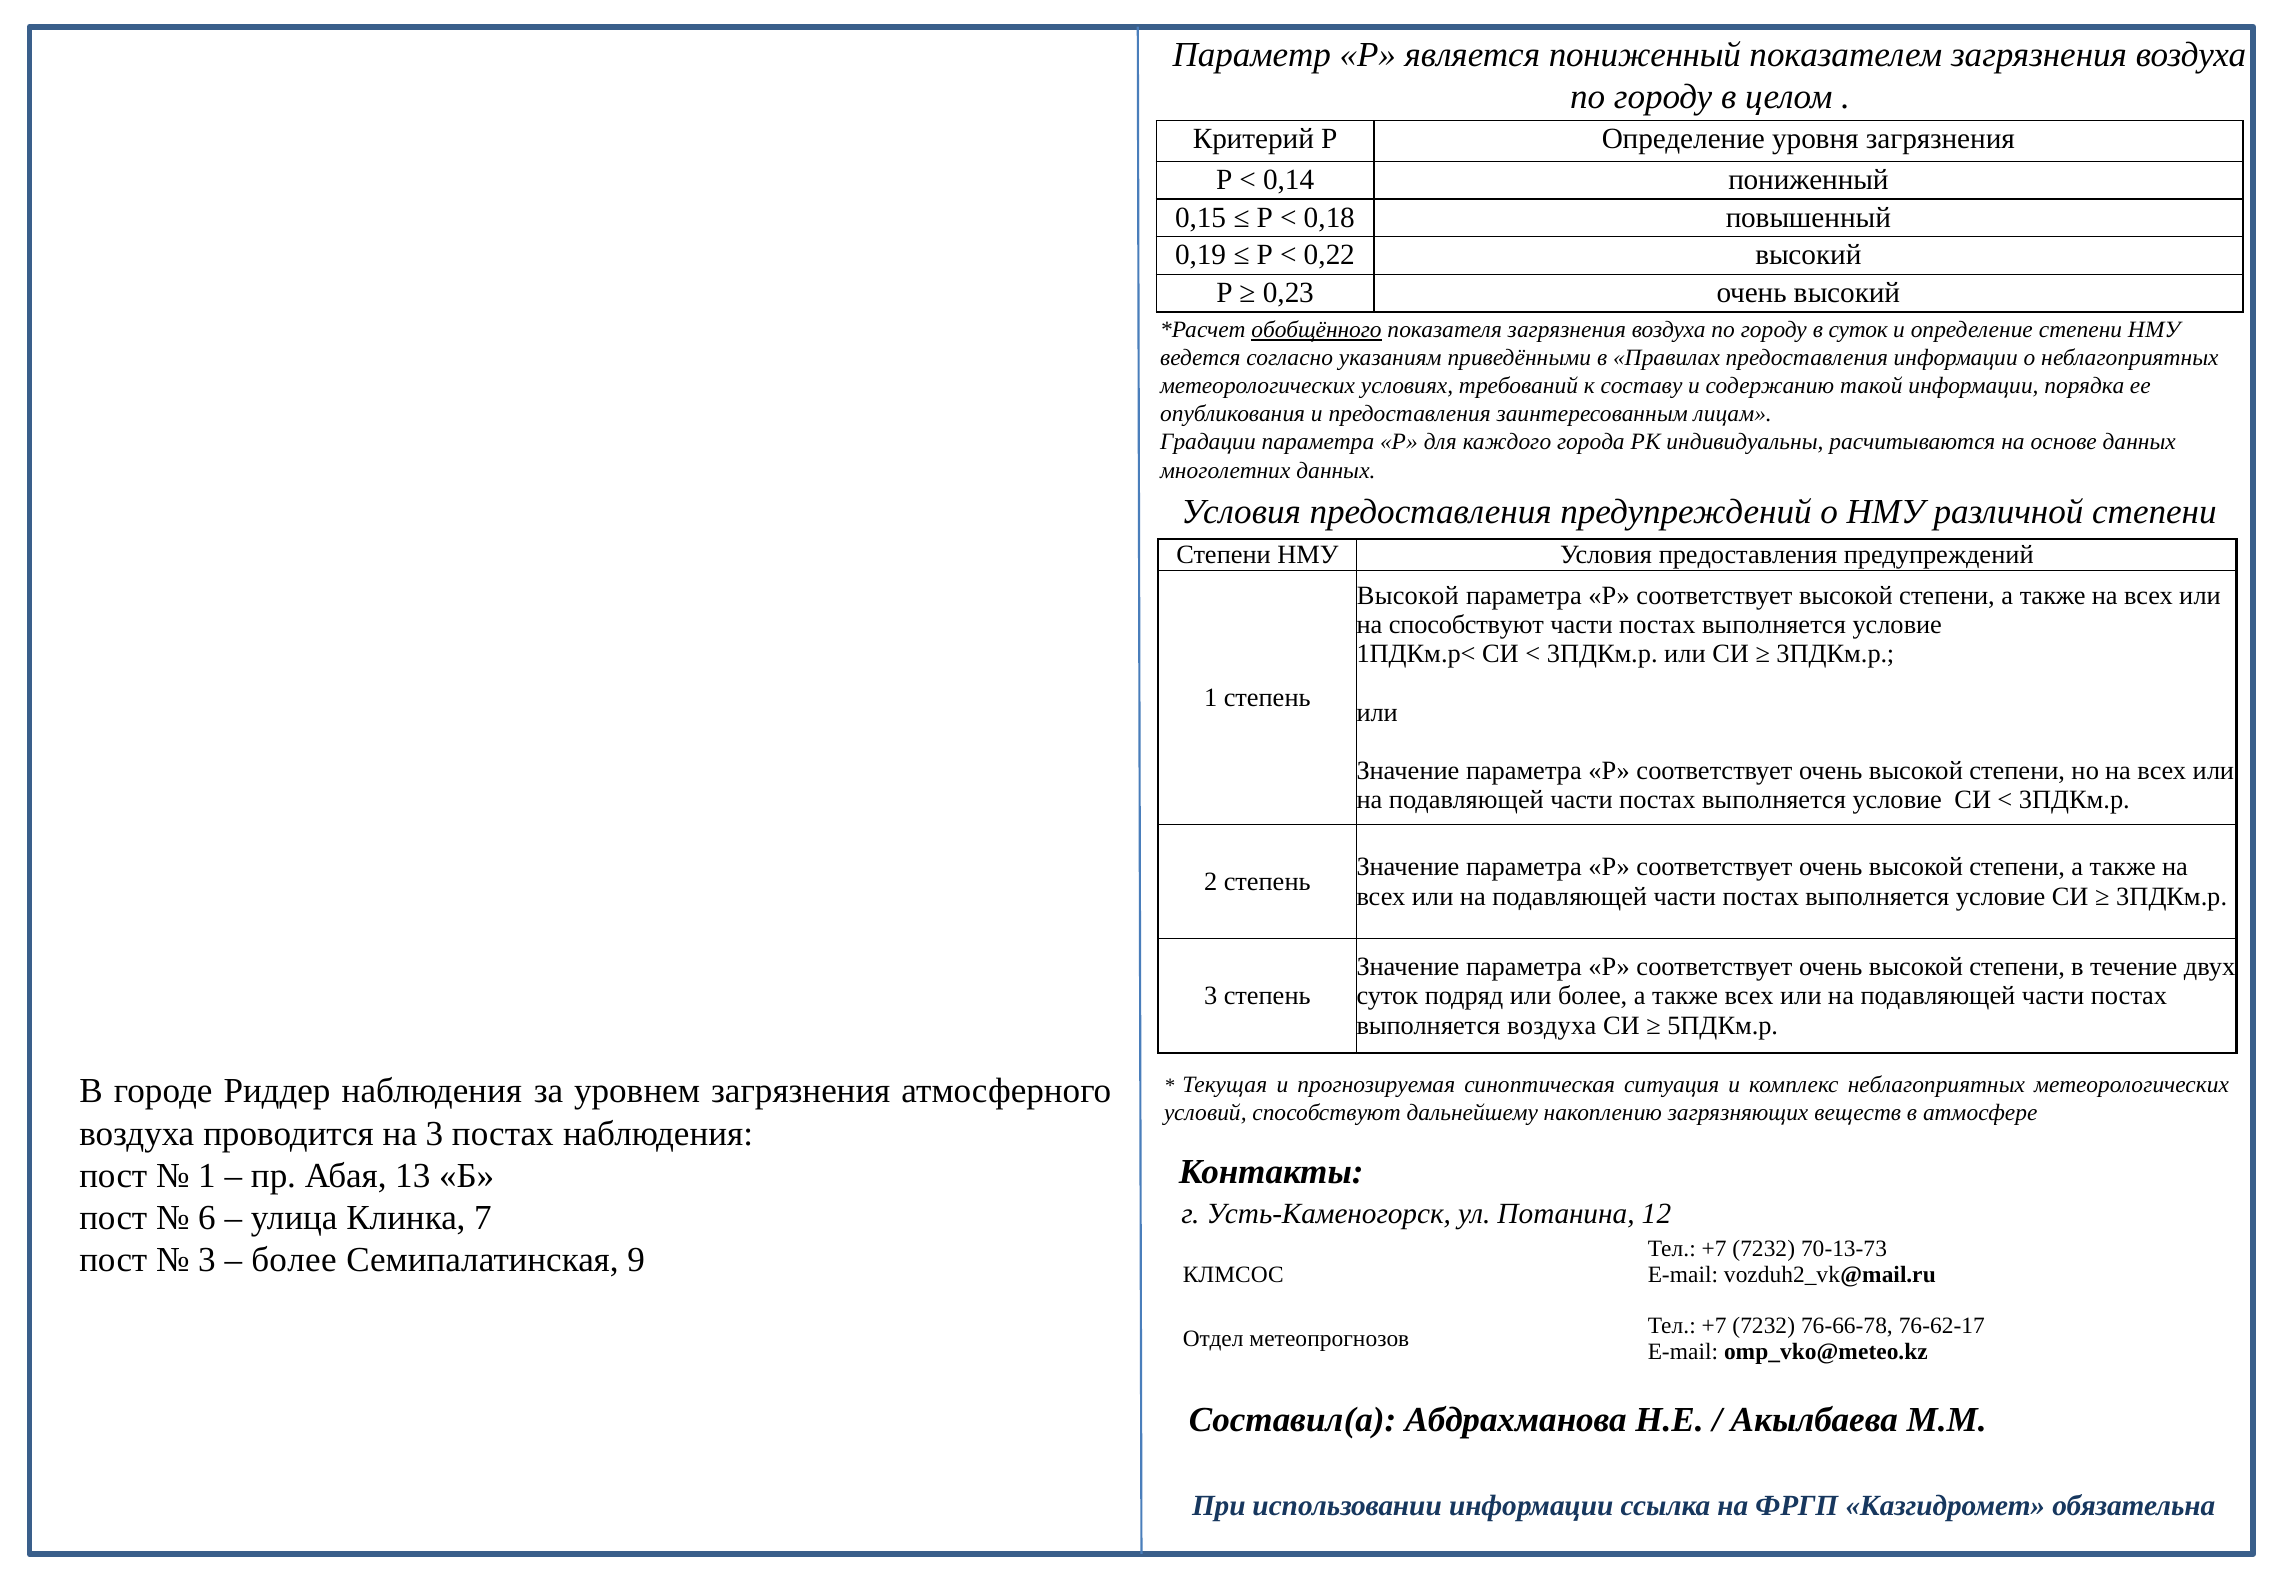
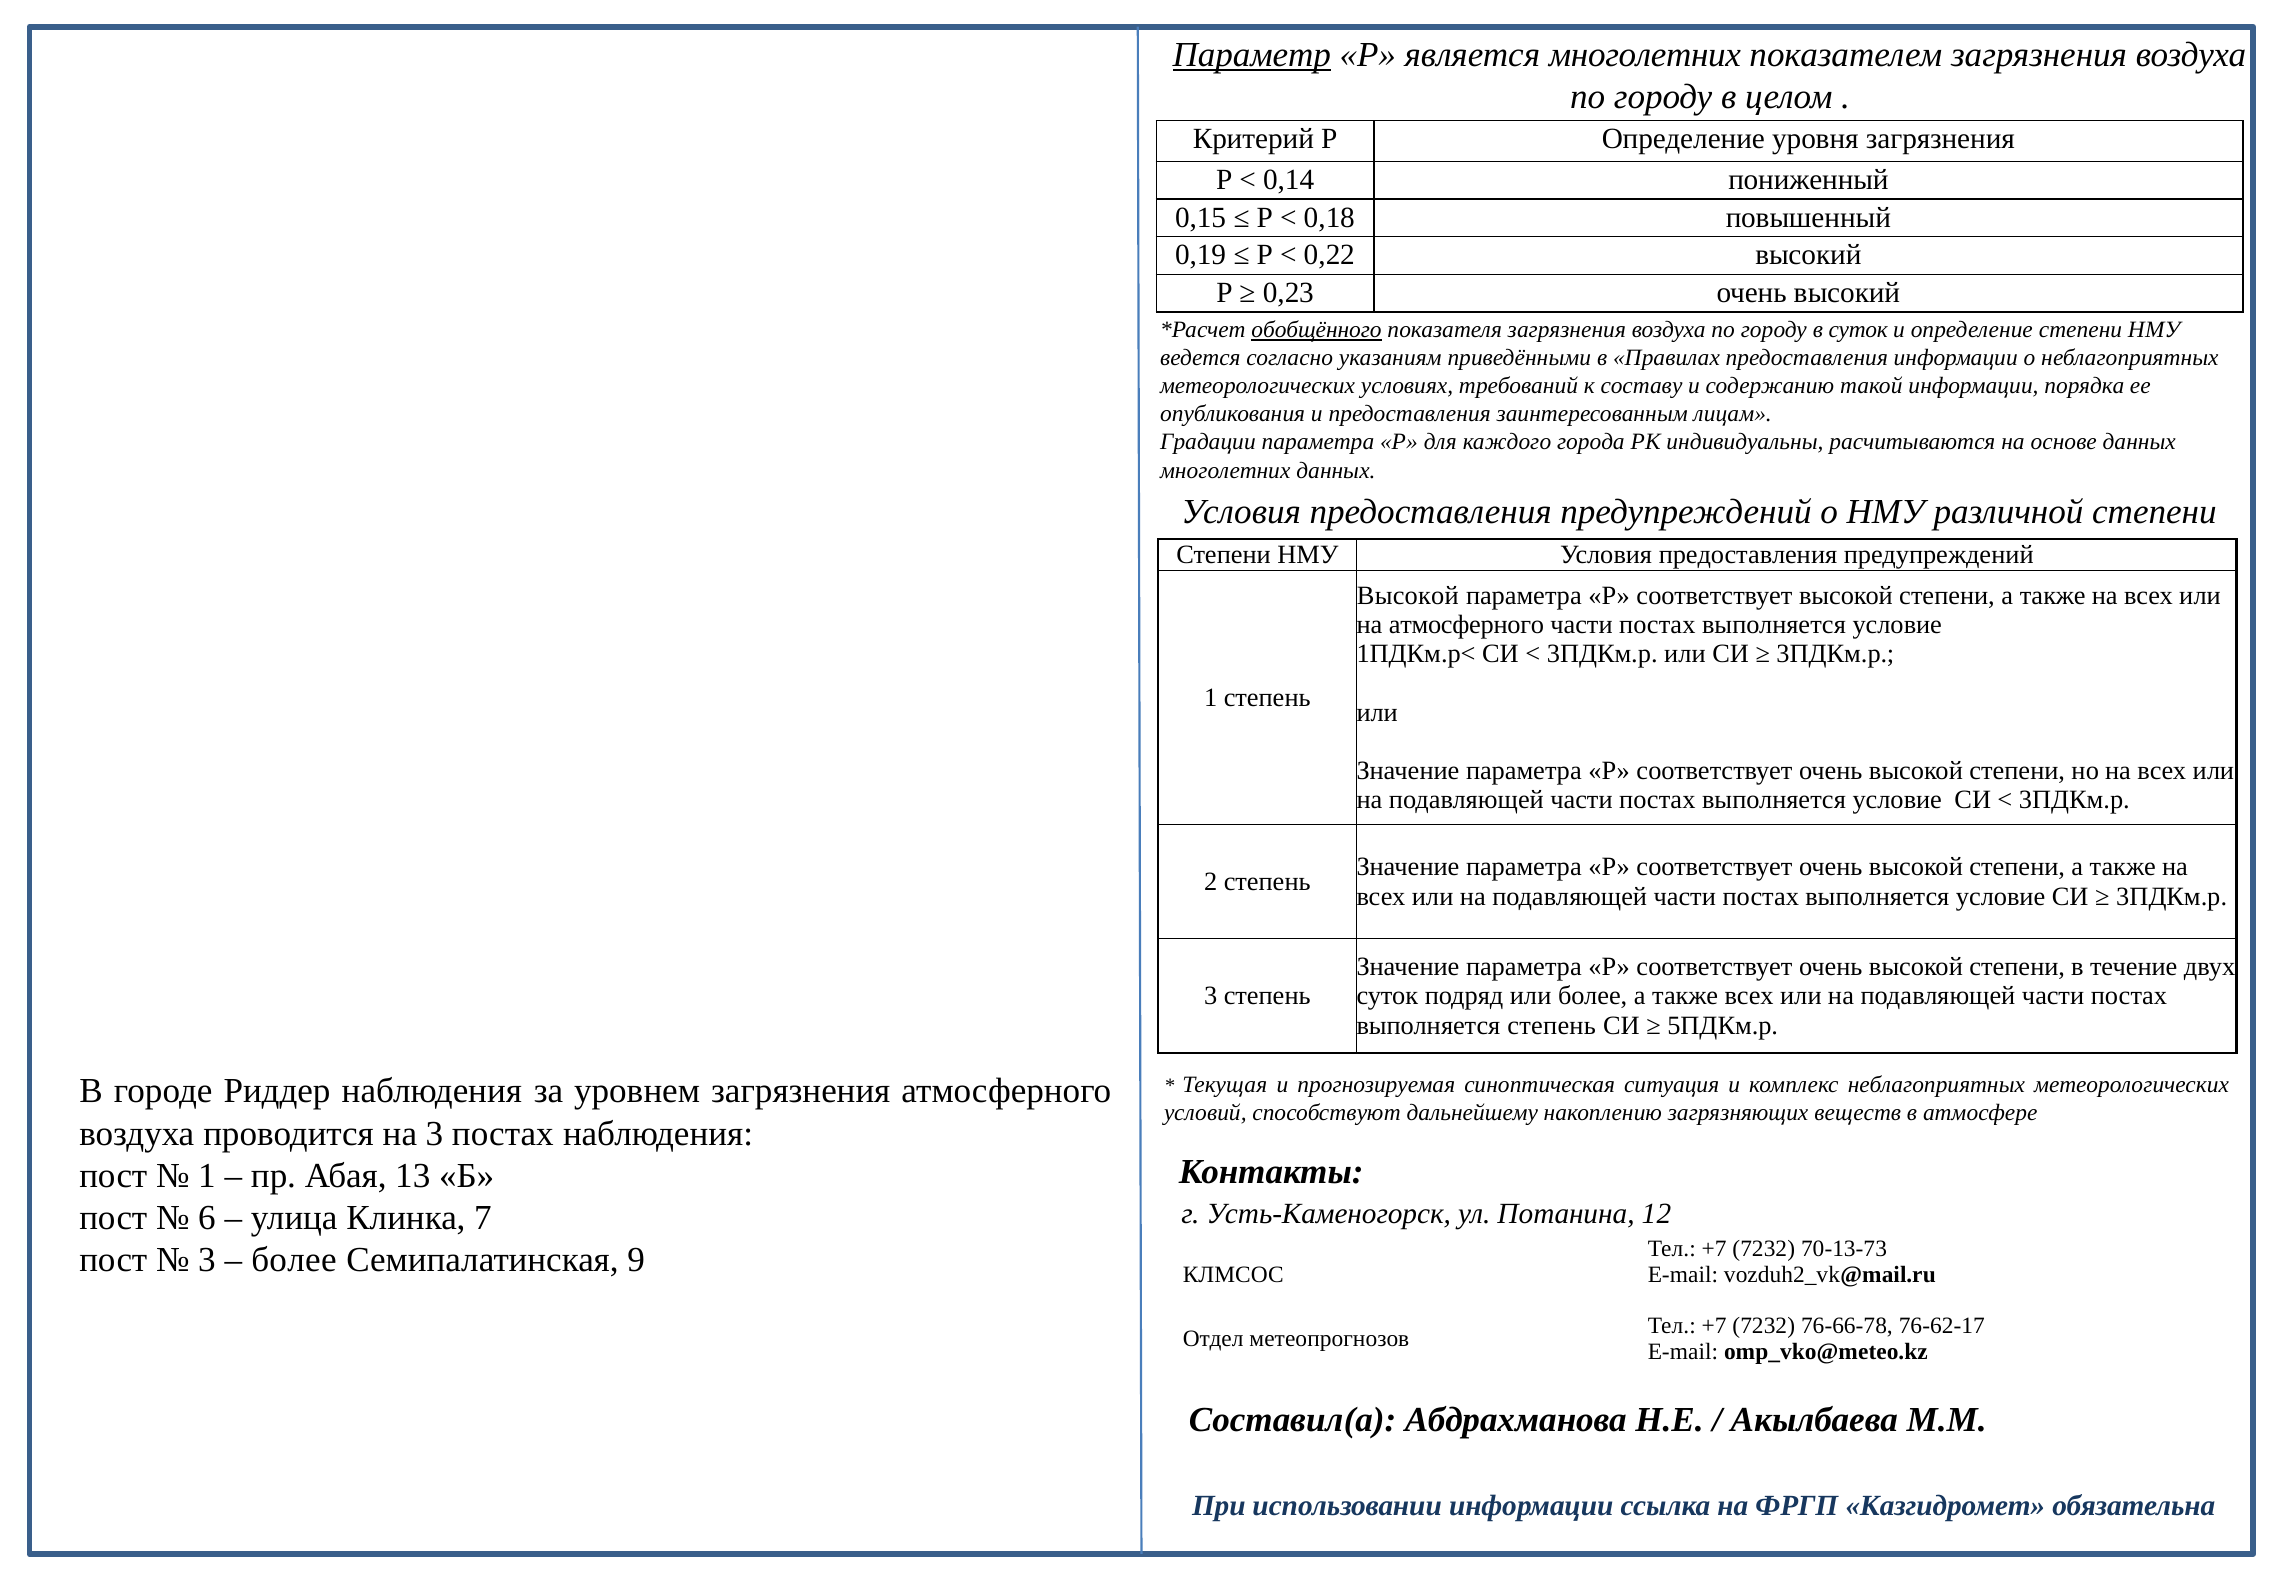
Параметр underline: none -> present
является пониженный: пониженный -> многолетних
на способствуют: способствуют -> атмосферного
выполняется воздуха: воздуха -> степень
